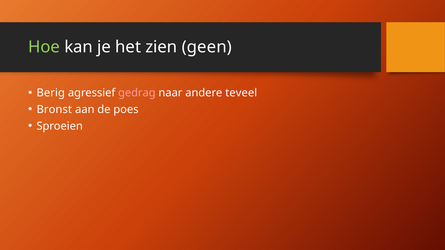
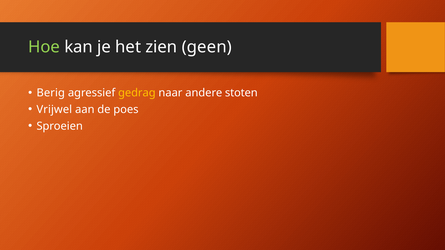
gedrag colour: pink -> yellow
teveel: teveel -> stoten
Bronst: Bronst -> Vrijwel
